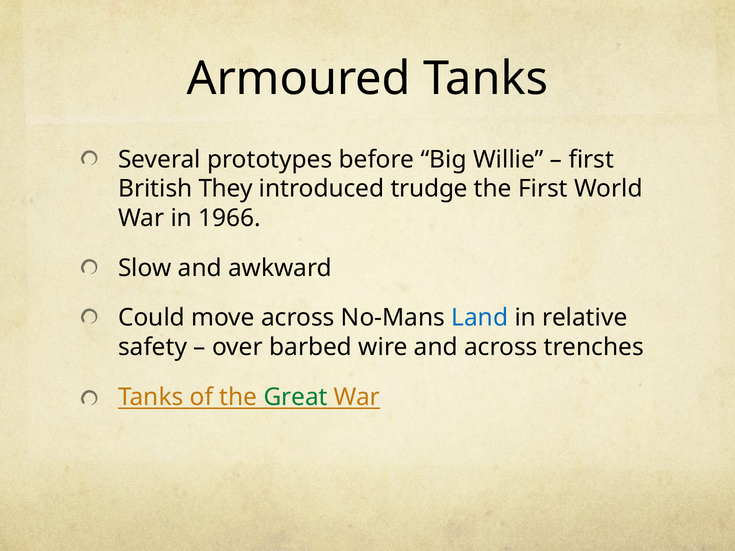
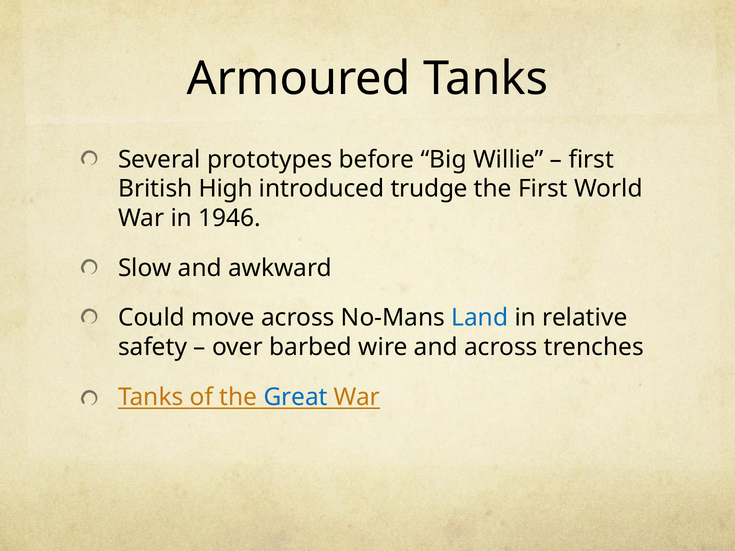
They: They -> High
1966: 1966 -> 1946
Great colour: green -> blue
